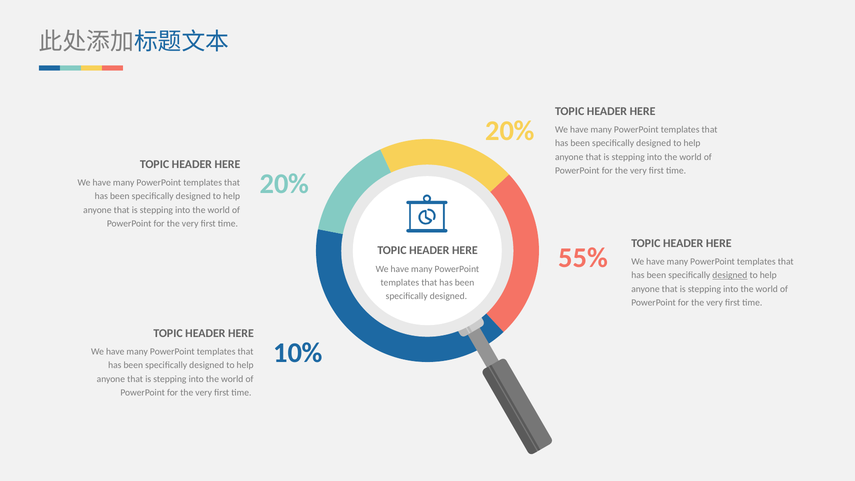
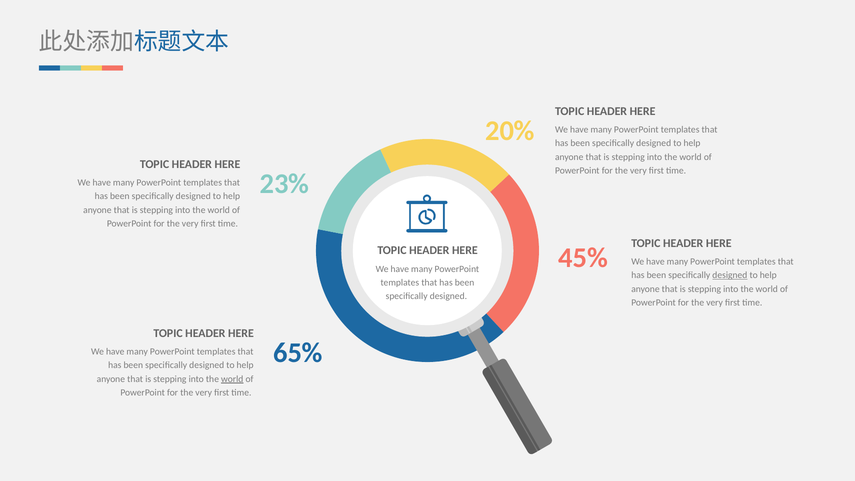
20% at (284, 184): 20% -> 23%
55%: 55% -> 45%
10%: 10% -> 65%
world at (232, 379) underline: none -> present
